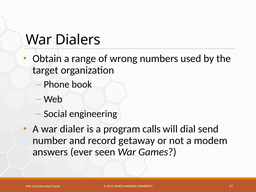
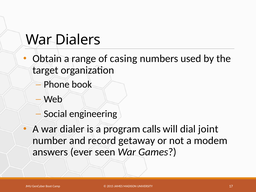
wrong: wrong -> casing
send: send -> joint
